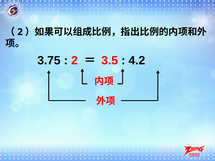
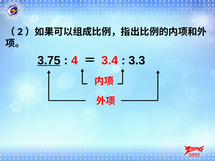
3.75 underline: none -> present
2 at (75, 61): 2 -> 4
3.5: 3.5 -> 3.4
4.2: 4.2 -> 3.3
